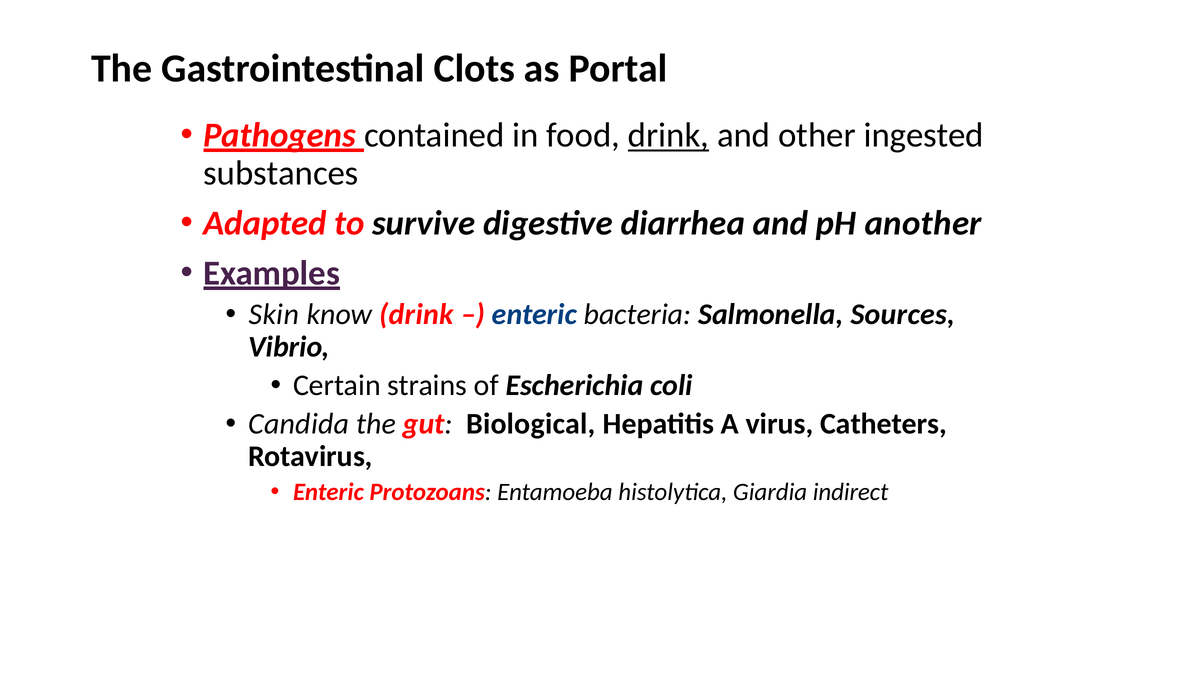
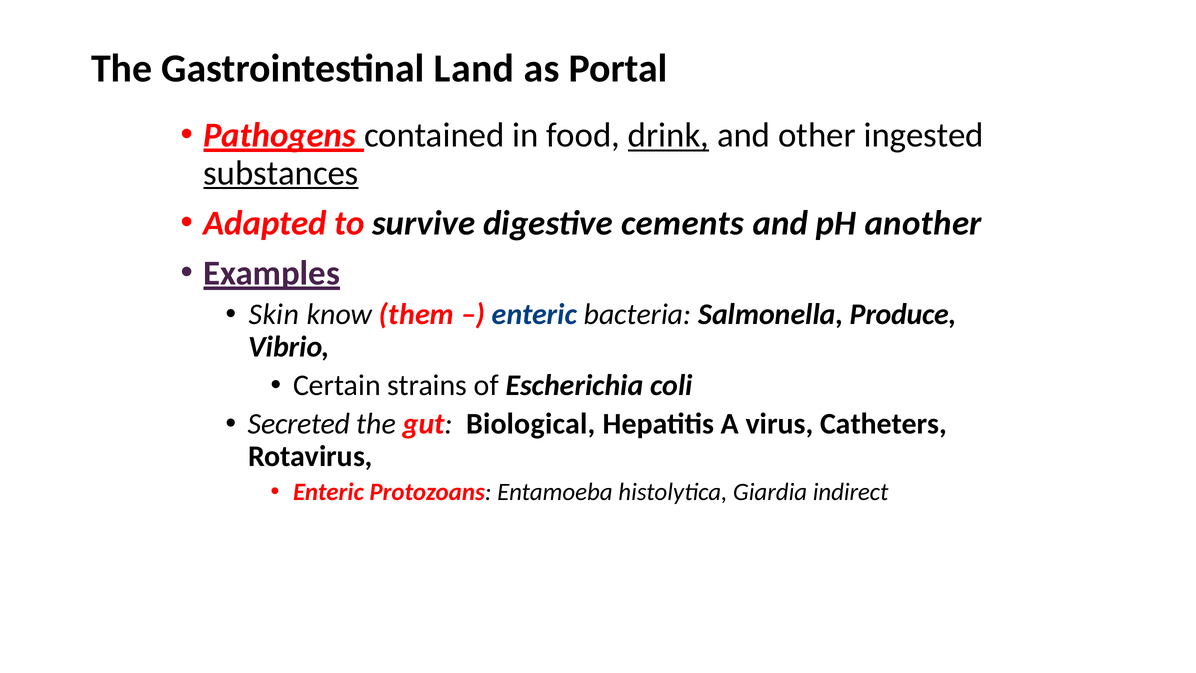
Clots: Clots -> Land
substances underline: none -> present
diarrhea: diarrhea -> cements
know drink: drink -> them
Sources: Sources -> Produce
Candida: Candida -> Secreted
